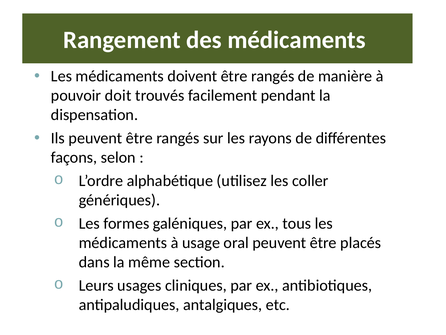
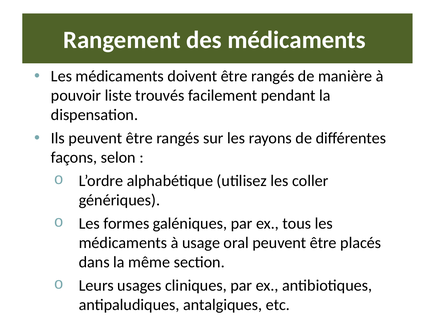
doit: doit -> liste
